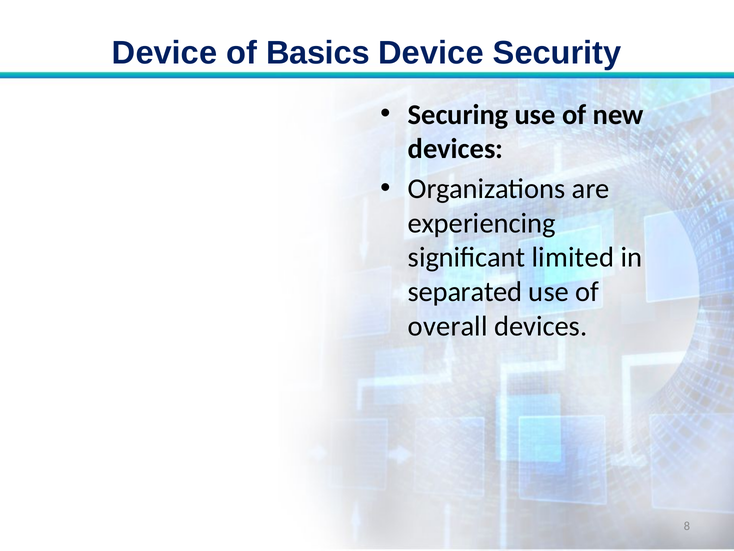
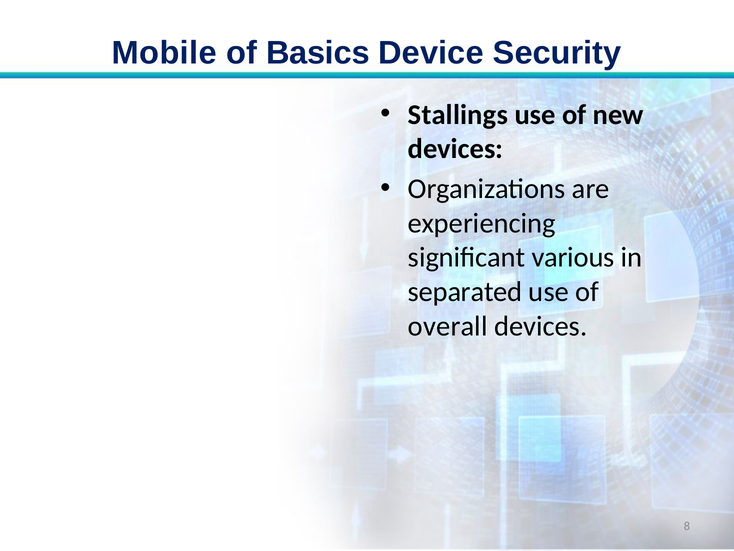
Device at (165, 53): Device -> Mobile
Securing: Securing -> Stallings
limited: limited -> various
